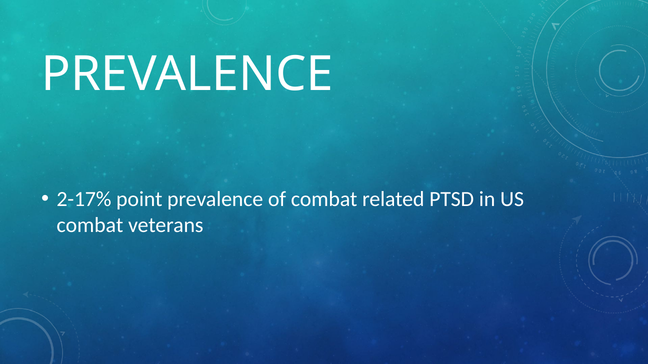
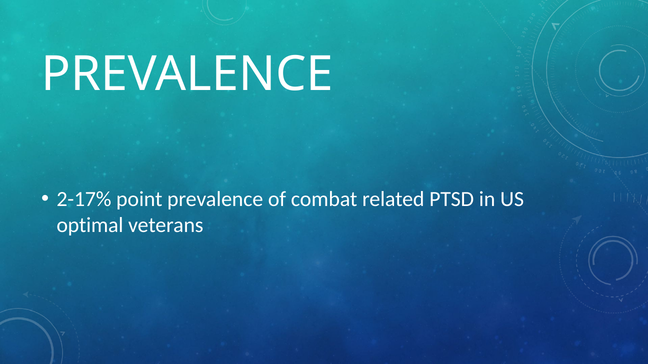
combat at (90, 225): combat -> optimal
